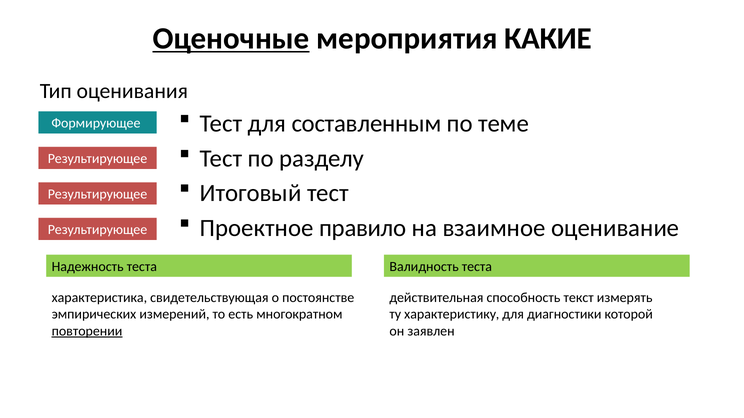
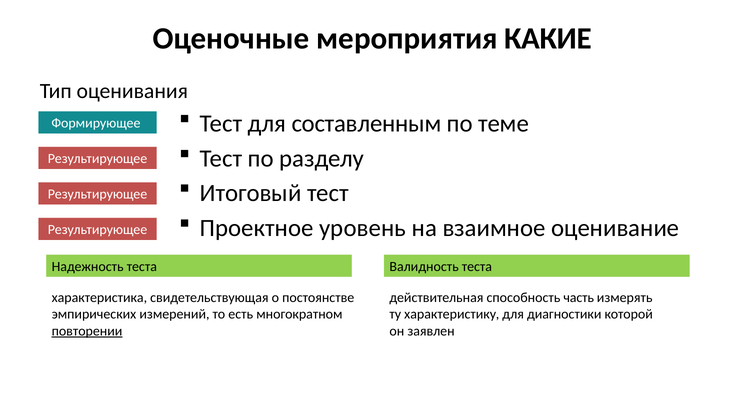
Оценочные underline: present -> none
правило: правило -> уровень
текст: текст -> часть
